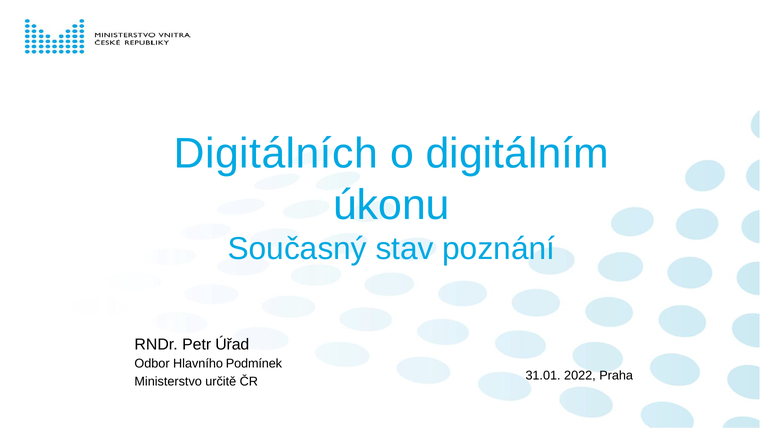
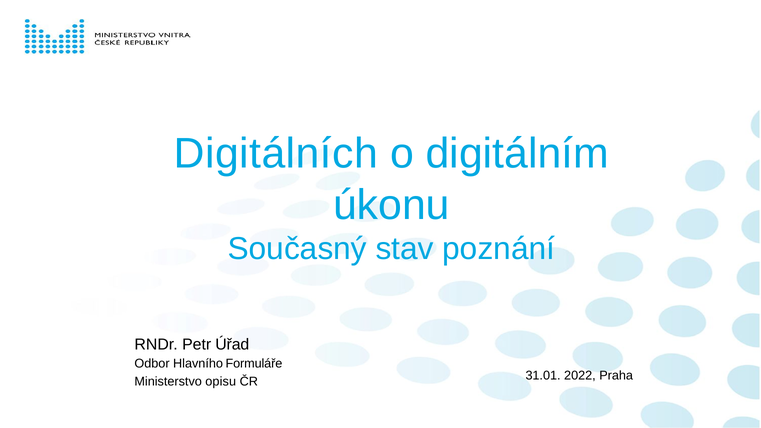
Podmínek: Podmínek -> Formuláře
určitě: určitě -> opisu
